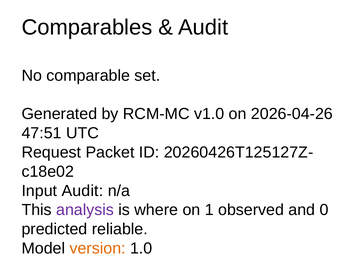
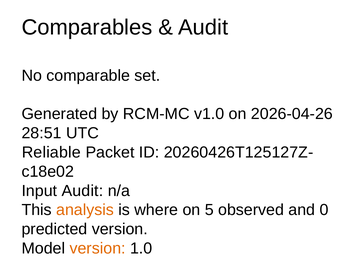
47:51: 47:51 -> 28:51
Request: Request -> Reliable
analysis colour: purple -> orange
1: 1 -> 5
predicted reliable: reliable -> version
